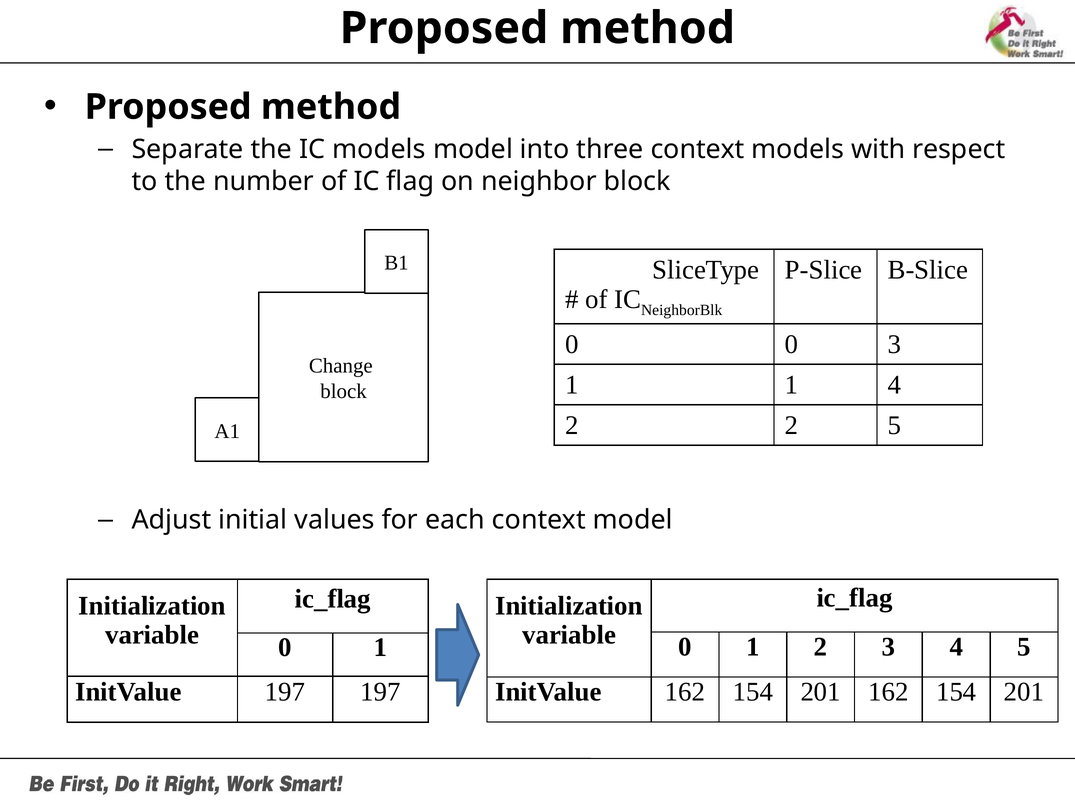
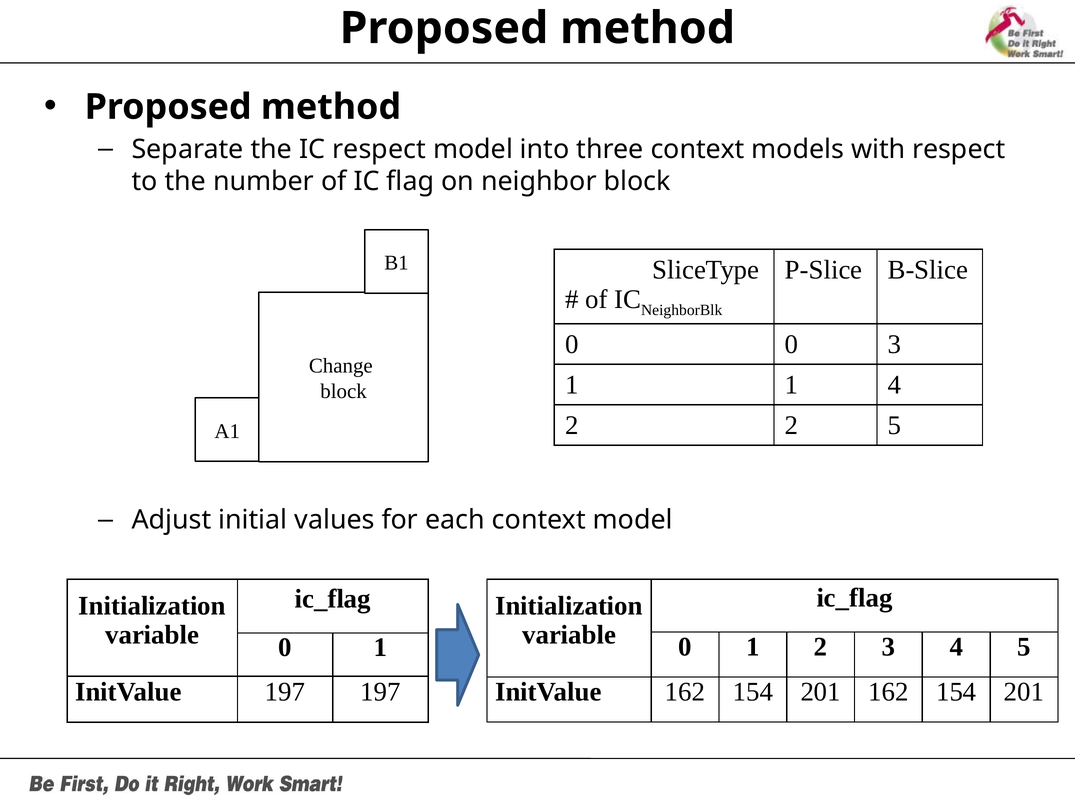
IC models: models -> respect
